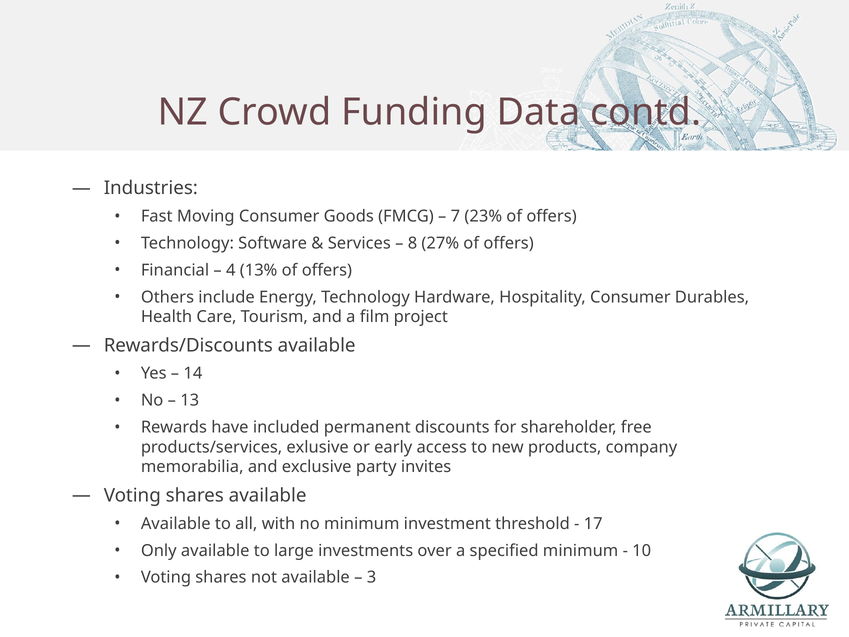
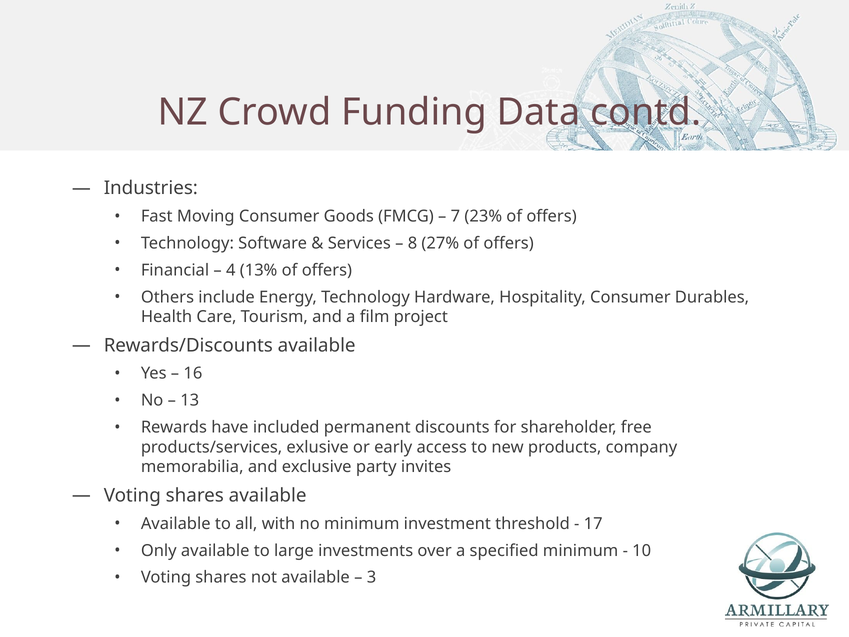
14: 14 -> 16
